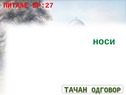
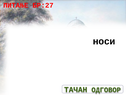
носи colour: green -> black
